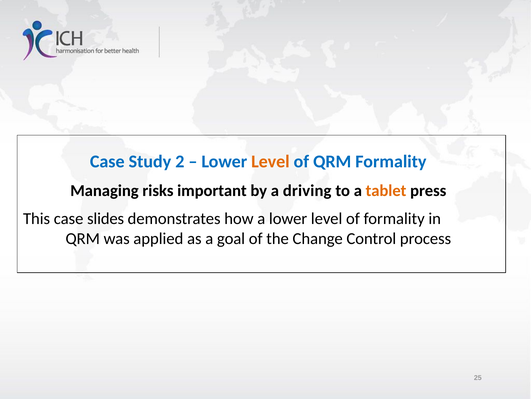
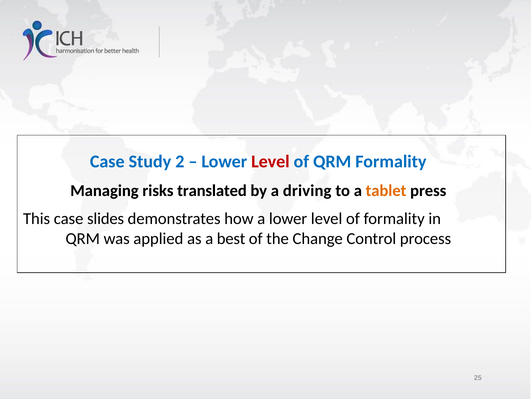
Level at (270, 161) colour: orange -> red
important: important -> translated
goal: goal -> best
